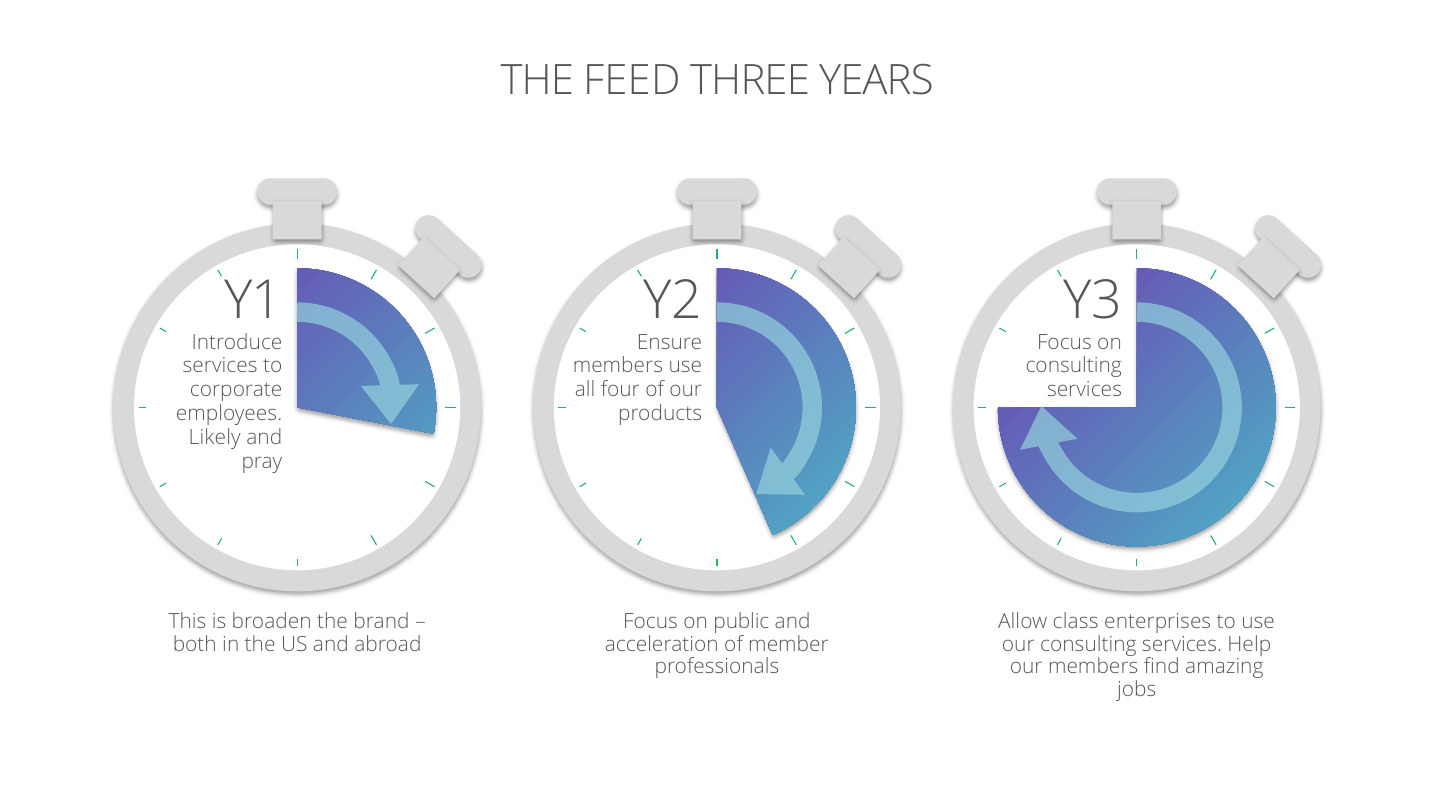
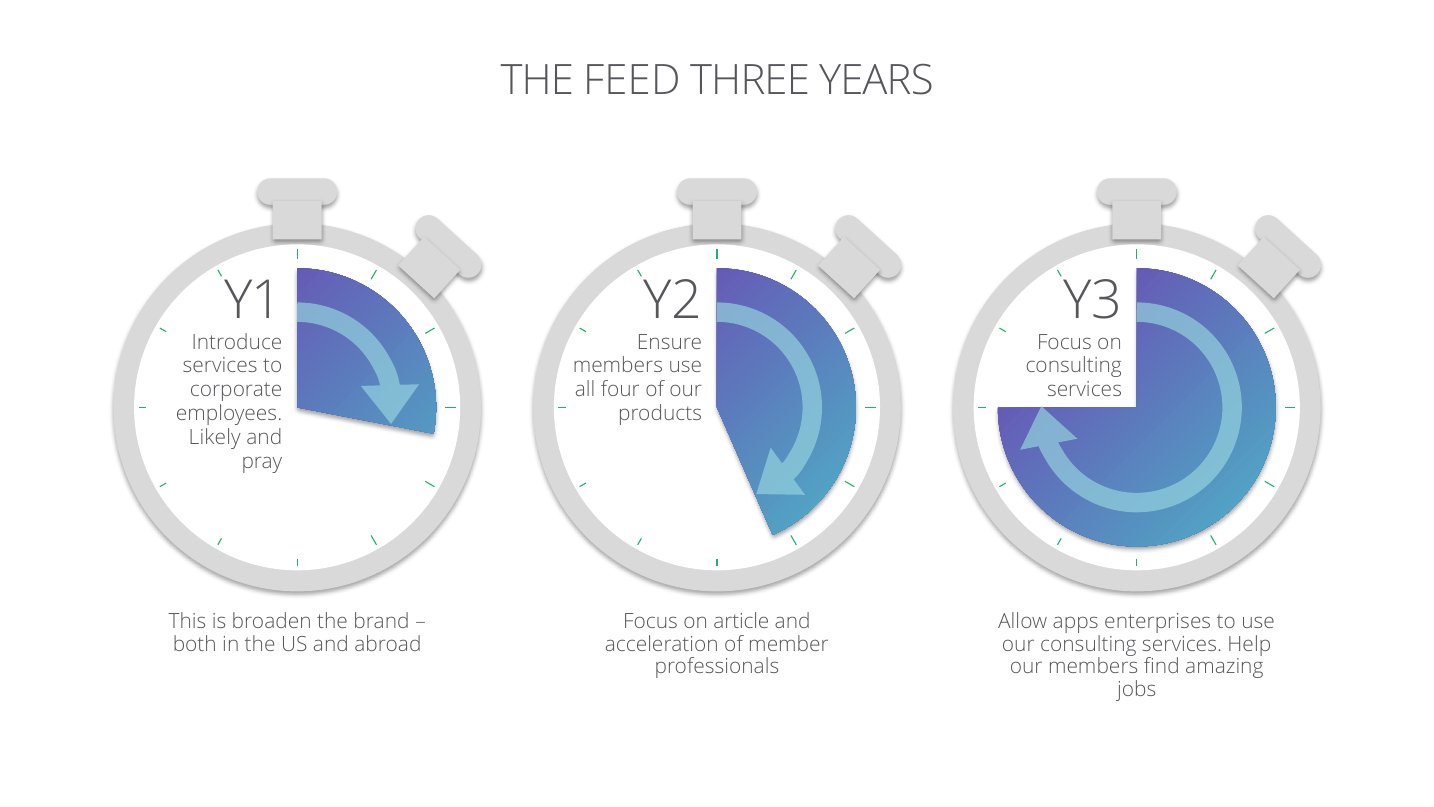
public: public -> article
class: class -> apps
